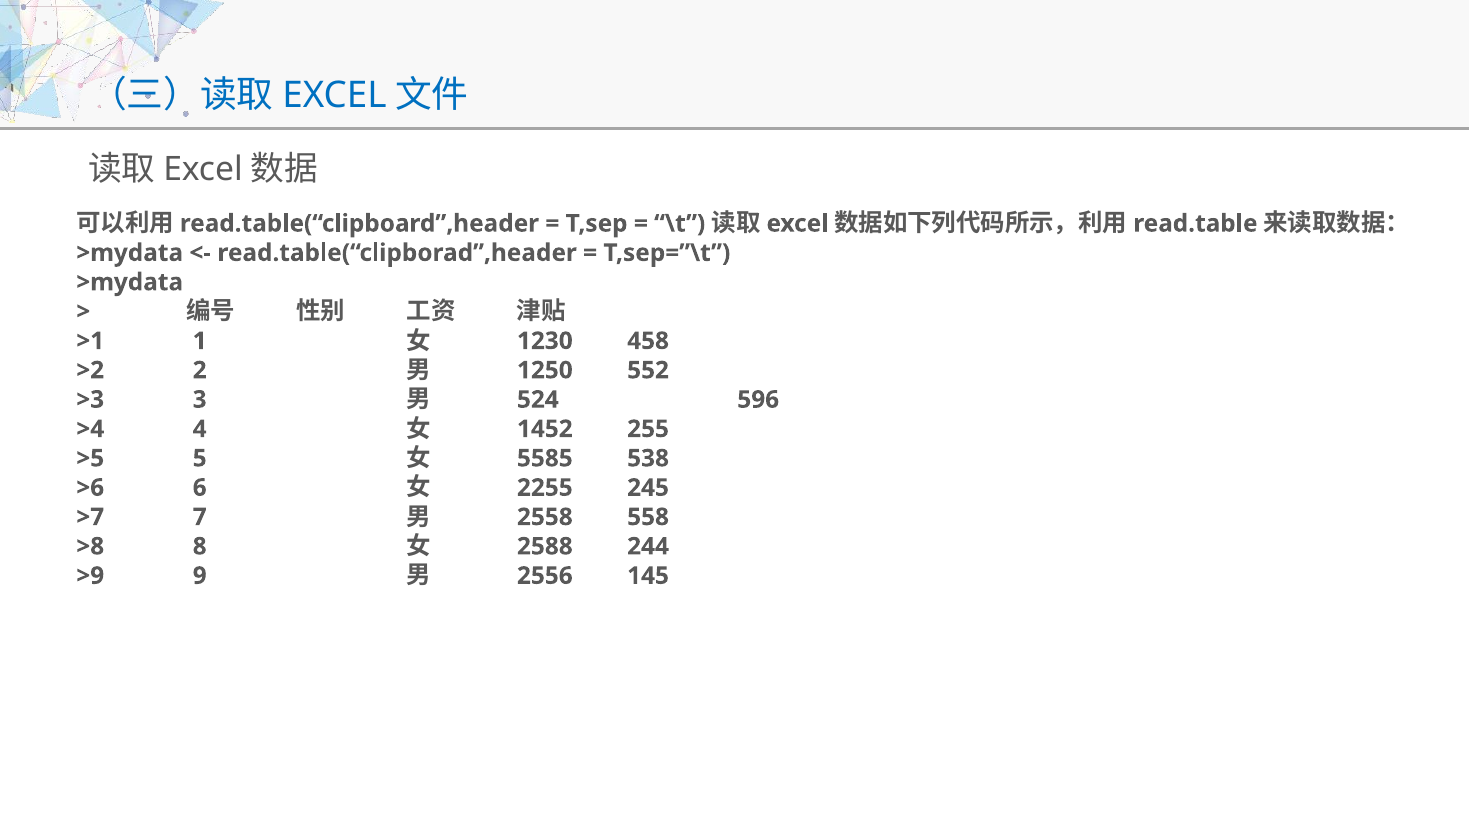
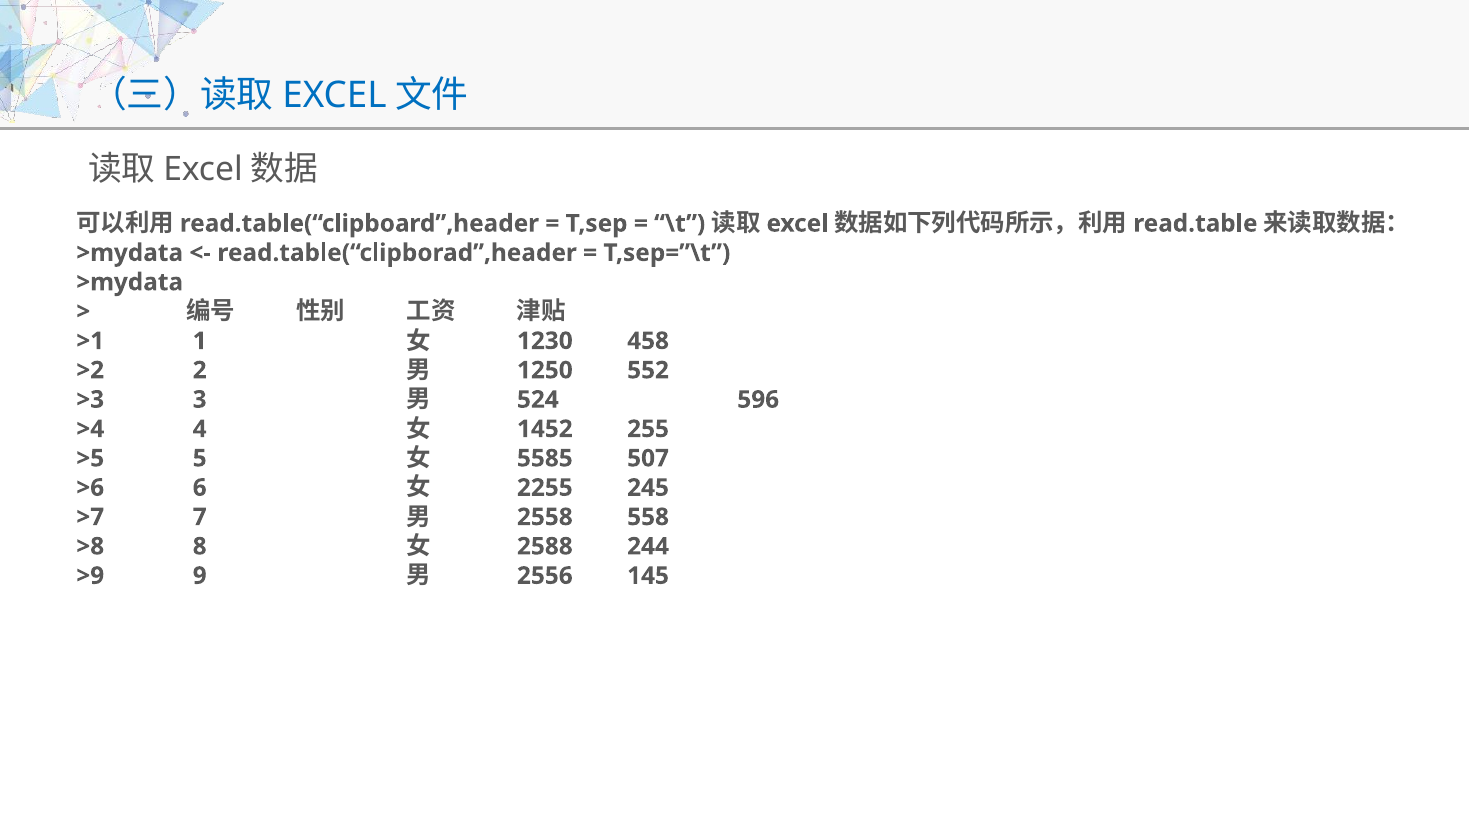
538: 538 -> 507
